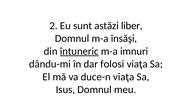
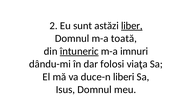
liber underline: none -> present
însăşi: însăşi -> toată
duce-n viaţa: viaţa -> liberi
